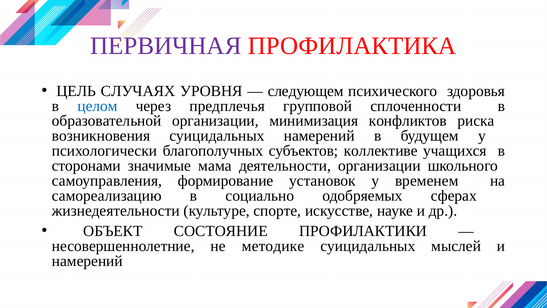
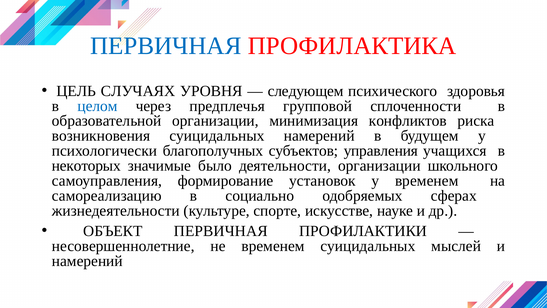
ПЕРВИЧНАЯ at (166, 46) colour: purple -> blue
коллективе: коллективе -> управления
сторонами: сторонами -> некоторых
мама: мама -> было
ОБЪЕКТ СОСТОЯНИЕ: СОСТОЯНИЕ -> ПЕРВИЧНАЯ
не методике: методике -> временем
